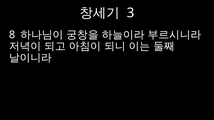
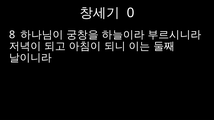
3: 3 -> 0
